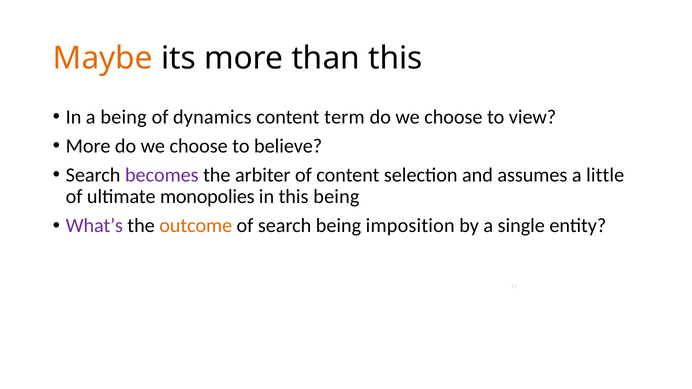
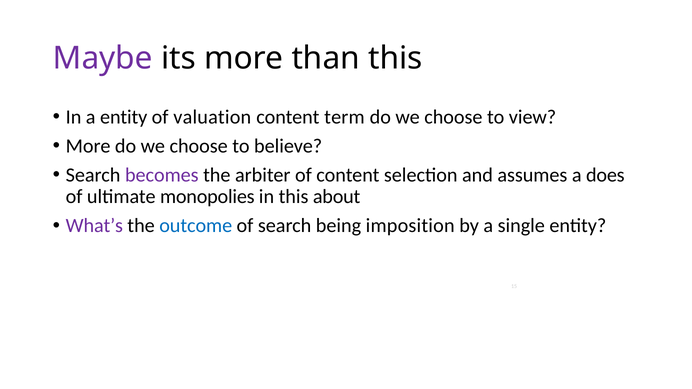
Maybe colour: orange -> purple
a being: being -> entity
dynamics: dynamics -> valuation
little: little -> does
this being: being -> about
outcome colour: orange -> blue
